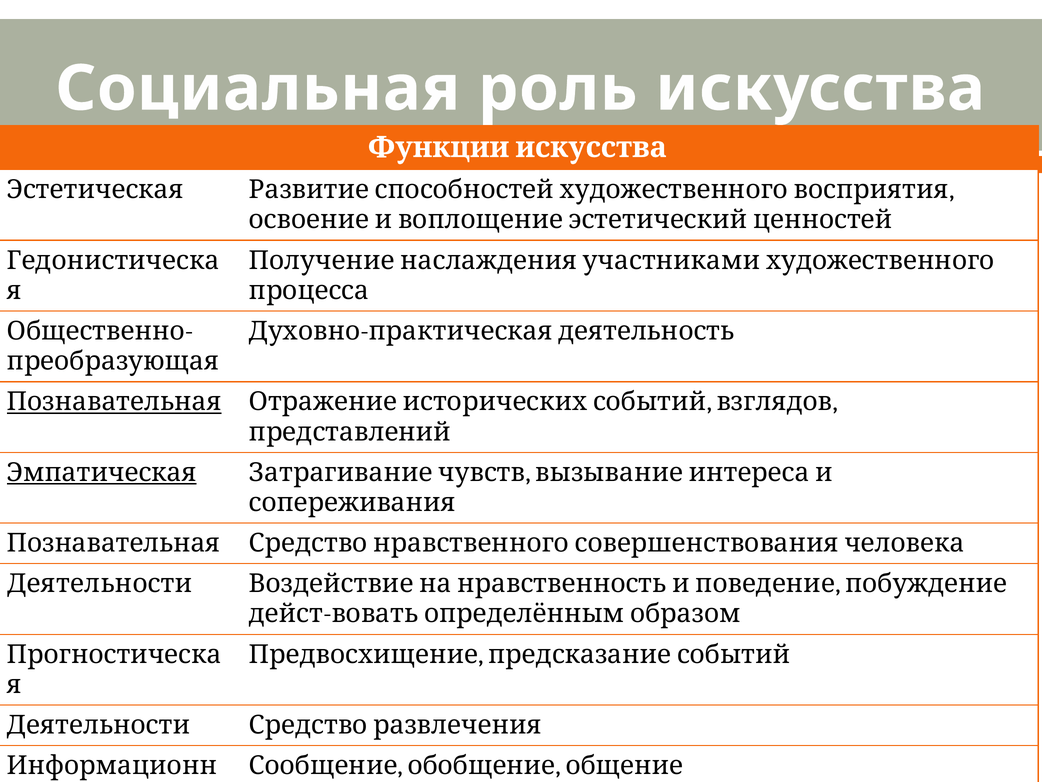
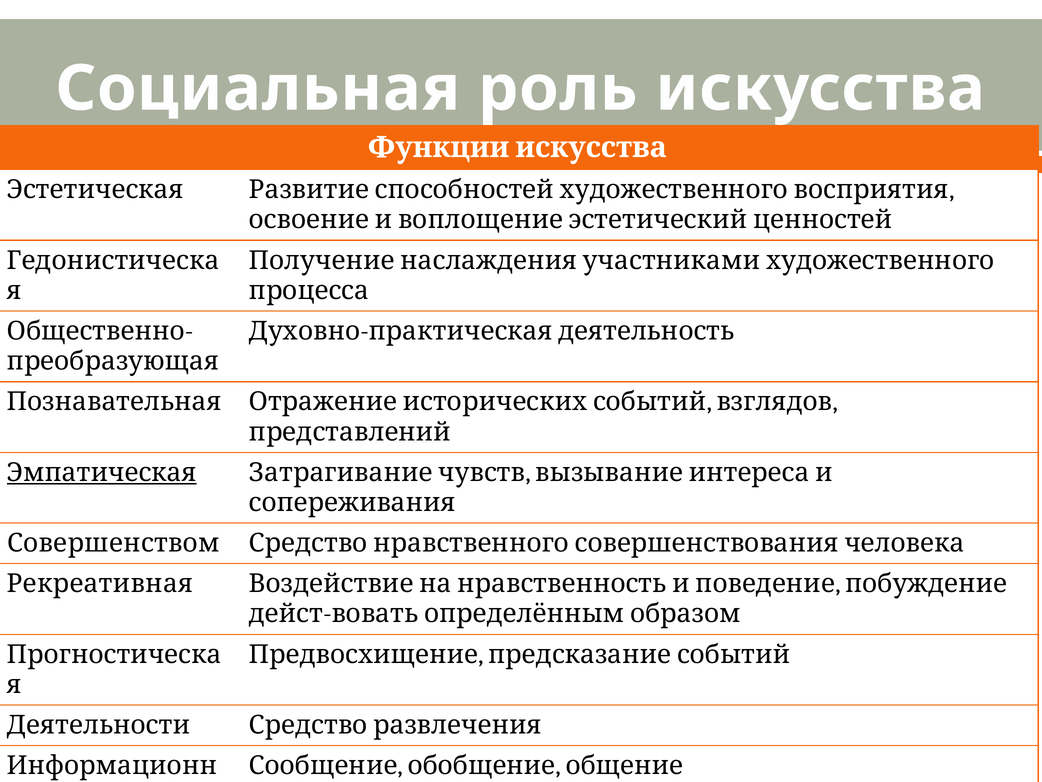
Познавательная at (114, 402) underline: present -> none
Познавательная at (114, 543): Познавательная -> Совершенством
Деятельности at (100, 583): Деятельности -> Рекреативная
